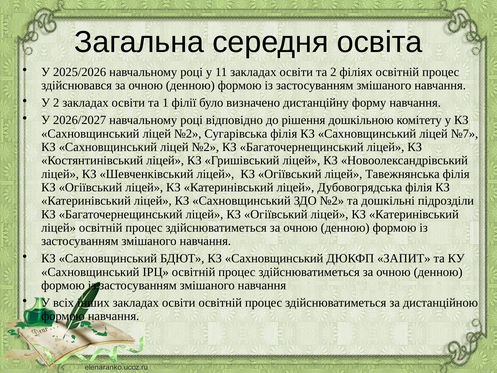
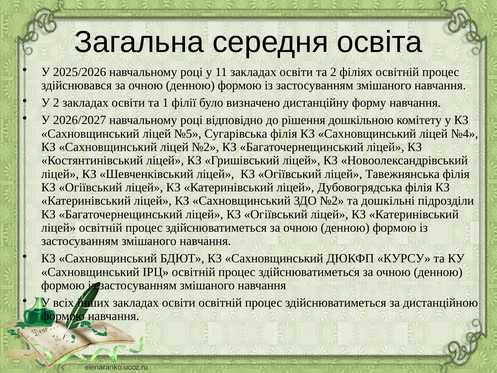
№2 at (188, 134): №2 -> №5
№7: №7 -> №4
ЗАПИТ: ЗАПИТ -> КУРСУ
